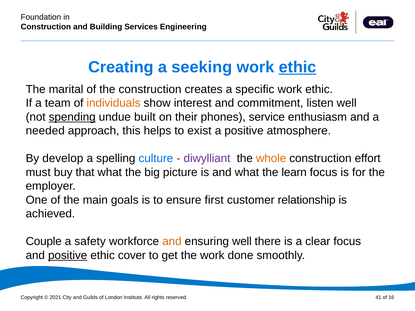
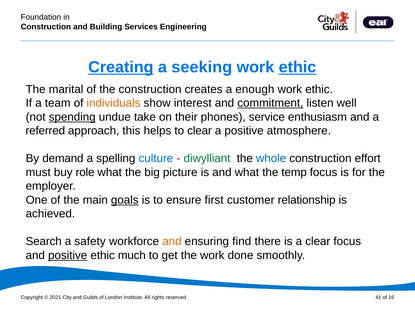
Creating underline: none -> present
specific: specific -> enough
commitment underline: none -> present
built: built -> take
needed: needed -> referred
to exist: exist -> clear
develop: develop -> demand
diwylliant colour: purple -> green
whole colour: orange -> blue
that: that -> role
learn: learn -> temp
goals underline: none -> present
Couple: Couple -> Search
ensuring well: well -> find
cover: cover -> much
